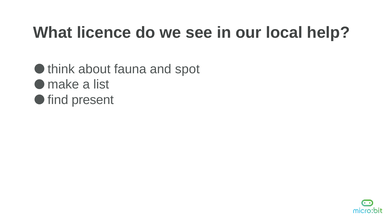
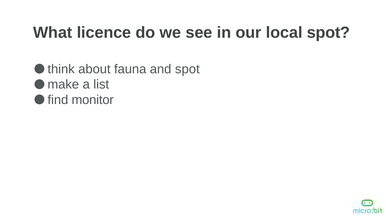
local help: help -> spot
present: present -> monitor
